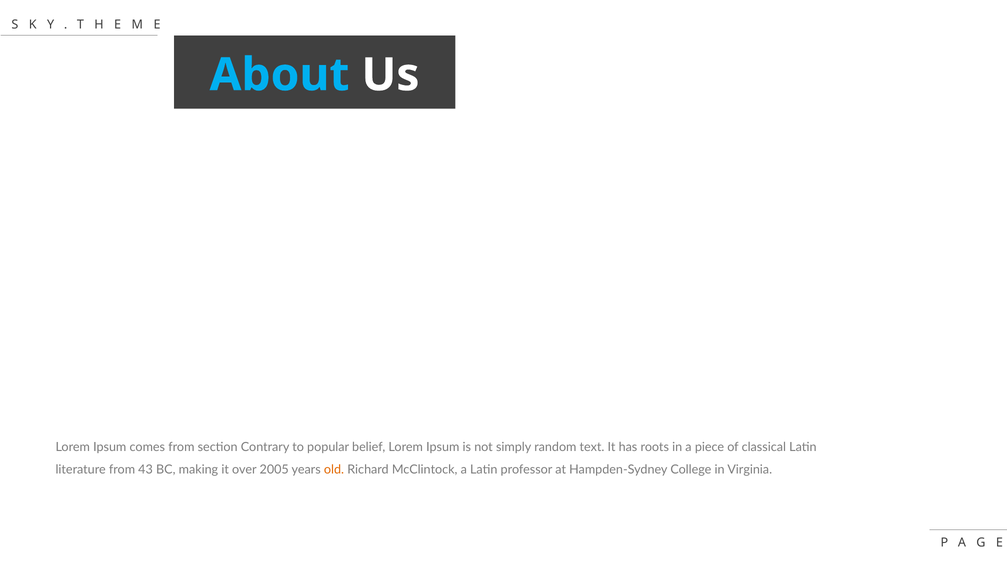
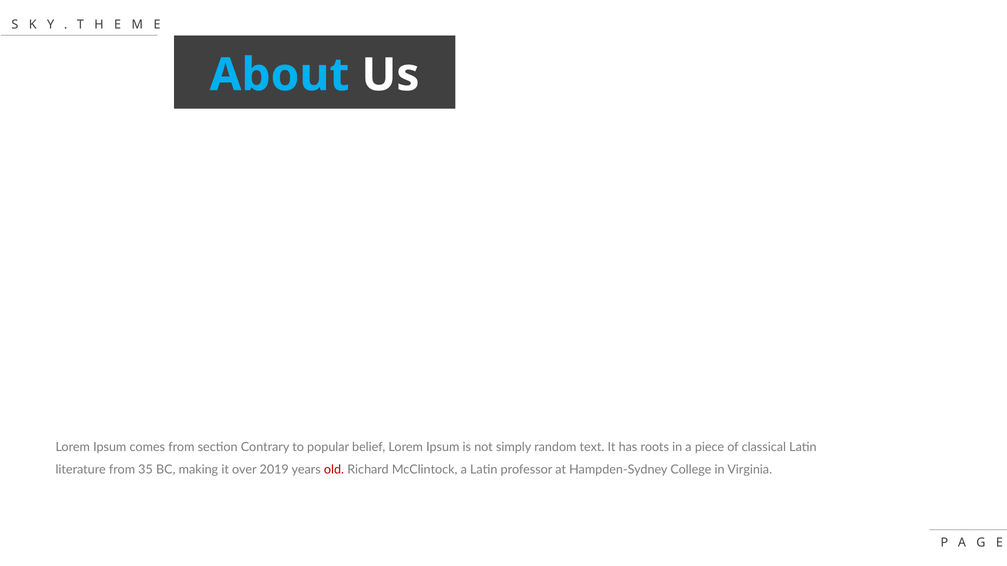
43: 43 -> 35
2005: 2005 -> 2019
old colour: orange -> red
